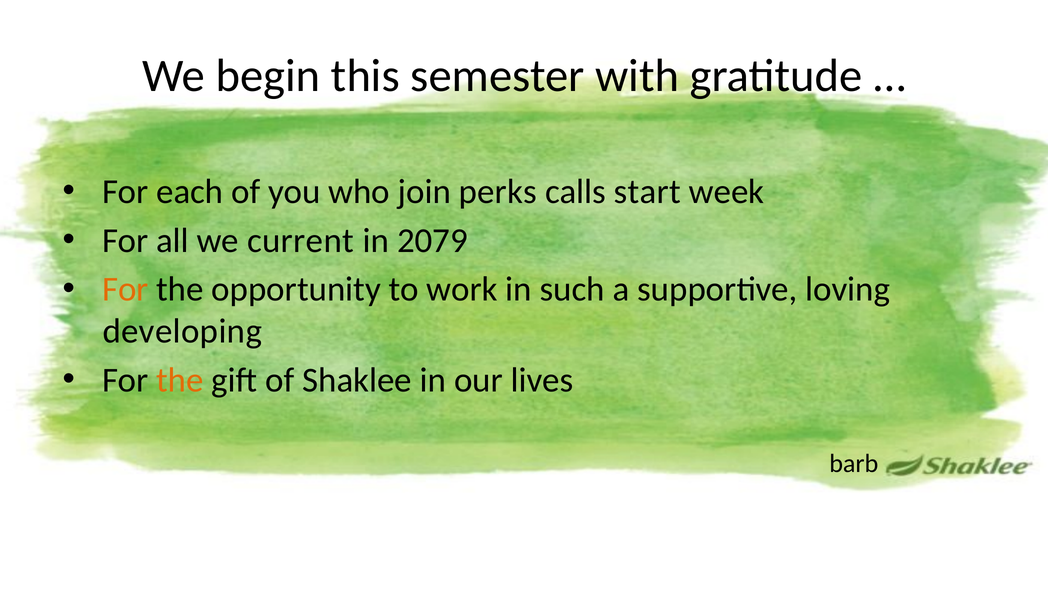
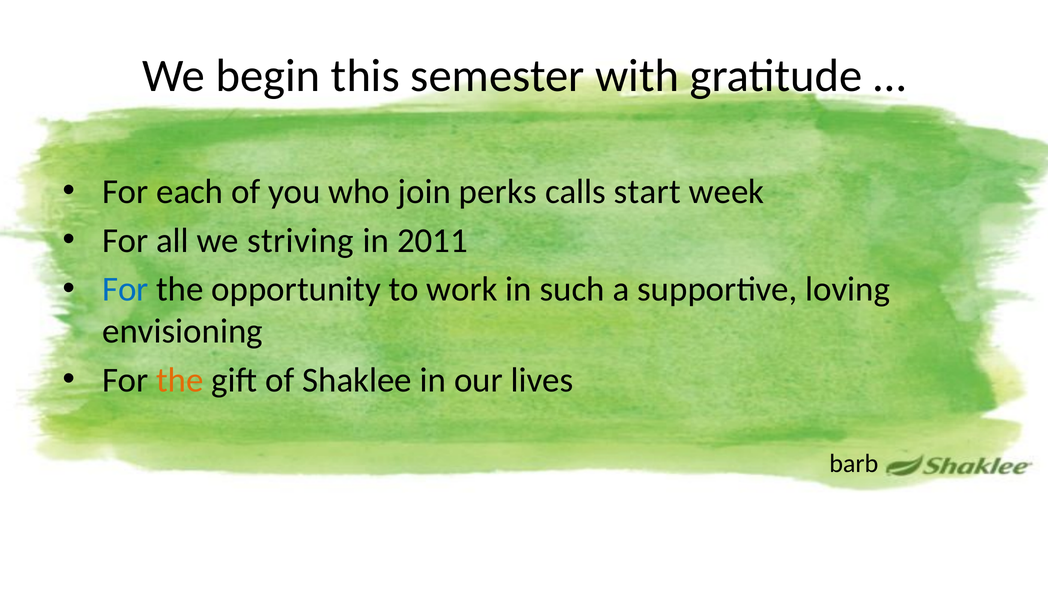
current: current -> striving
2079: 2079 -> 2011
For at (125, 289) colour: orange -> blue
developing: developing -> envisioning
